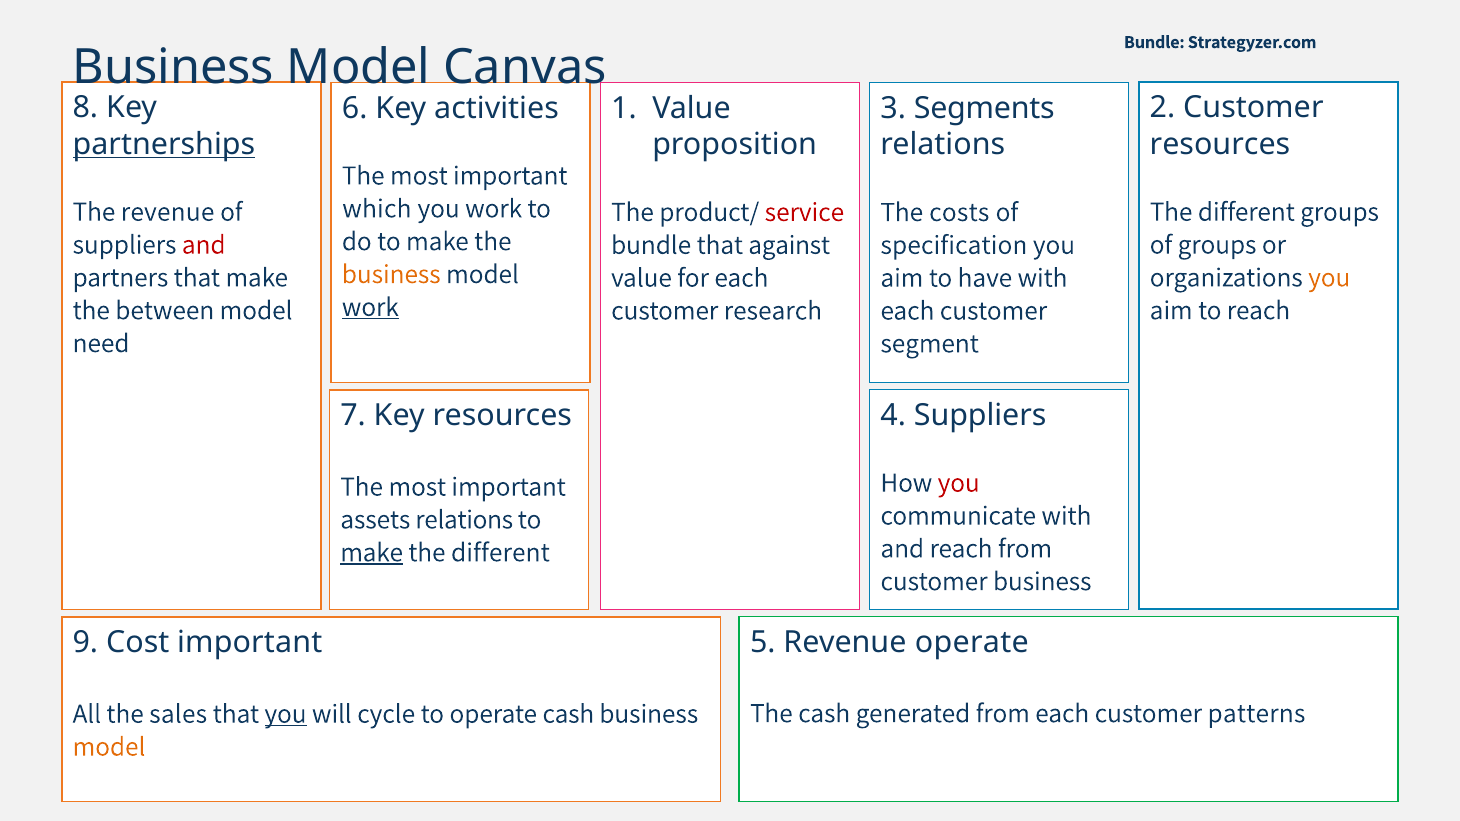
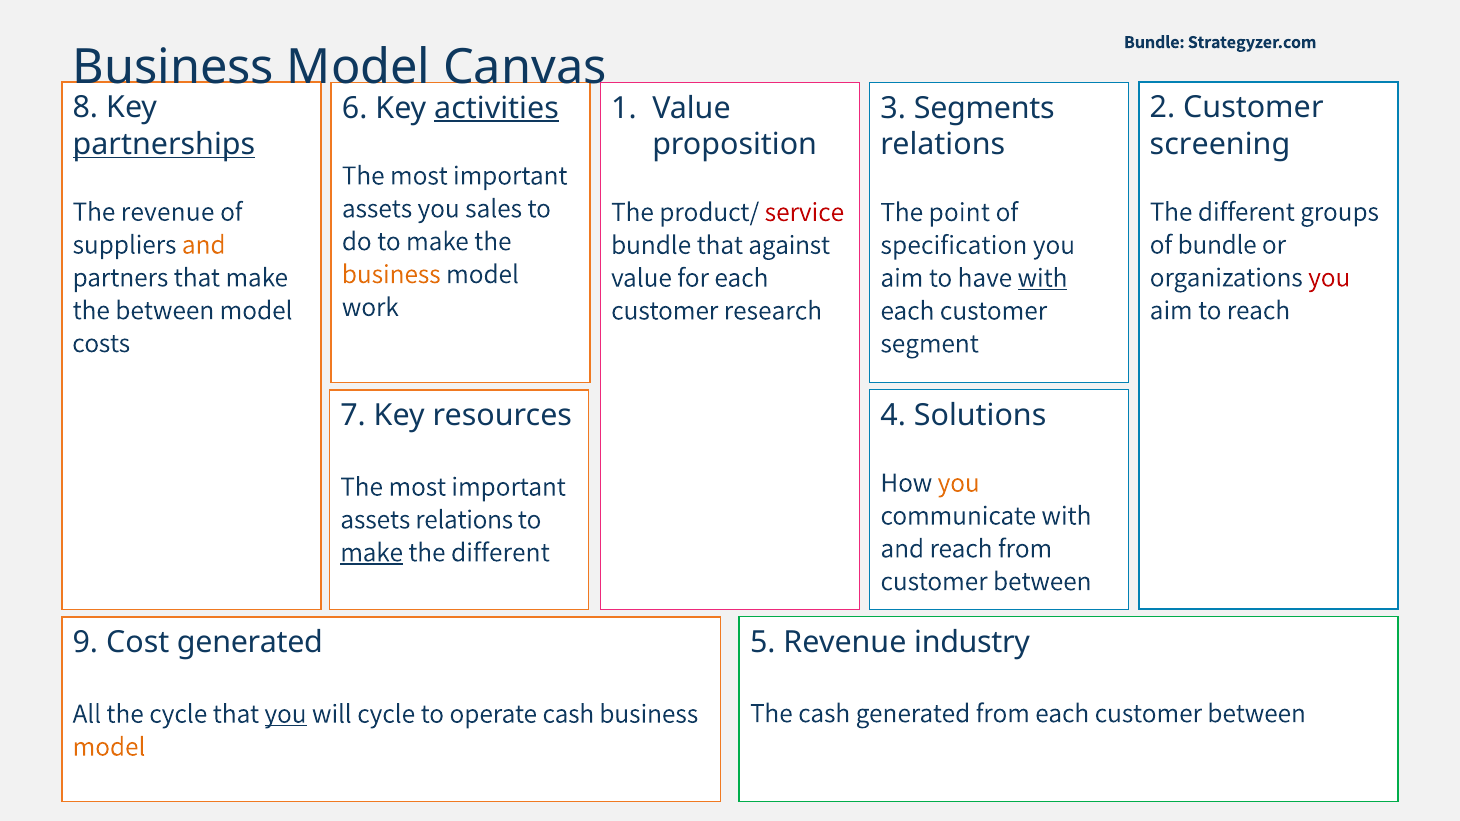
activities underline: none -> present
resources at (1220, 144): resources -> screening
which at (377, 208): which -> assets
you work: work -> sales
costs: costs -> point
and at (204, 245) colour: red -> orange
of groups: groups -> bundle
you at (1329, 277) colour: orange -> red
with at (1043, 278) underline: none -> present
work at (370, 307) underline: present -> none
need: need -> costs
4 Suppliers: Suppliers -> Solutions
you at (959, 483) colour: red -> orange
business at (1042, 581): business -> between
Revenue operate: operate -> industry
Cost important: important -> generated
each customer patterns: patterns -> between
the sales: sales -> cycle
